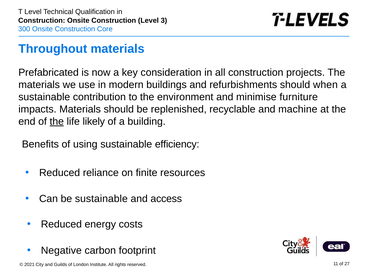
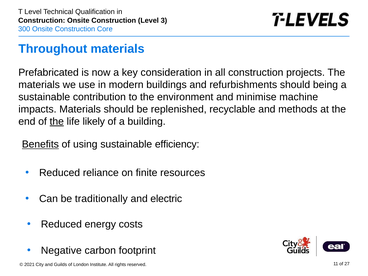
when: when -> being
furniture: furniture -> machine
machine: machine -> methods
Benefits underline: none -> present
be sustainable: sustainable -> traditionally
access: access -> electric
